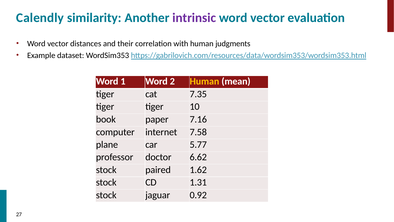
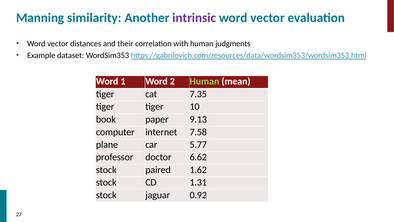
Calendly: Calendly -> Manning
Human at (204, 81) colour: yellow -> light green
7.16: 7.16 -> 9.13
